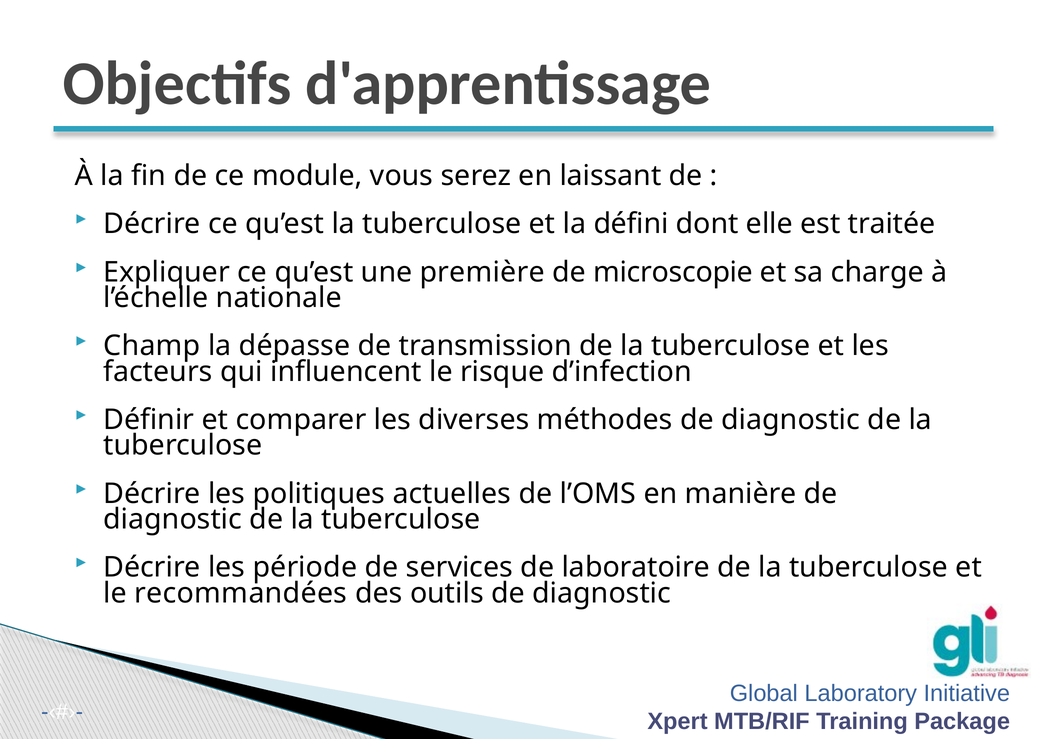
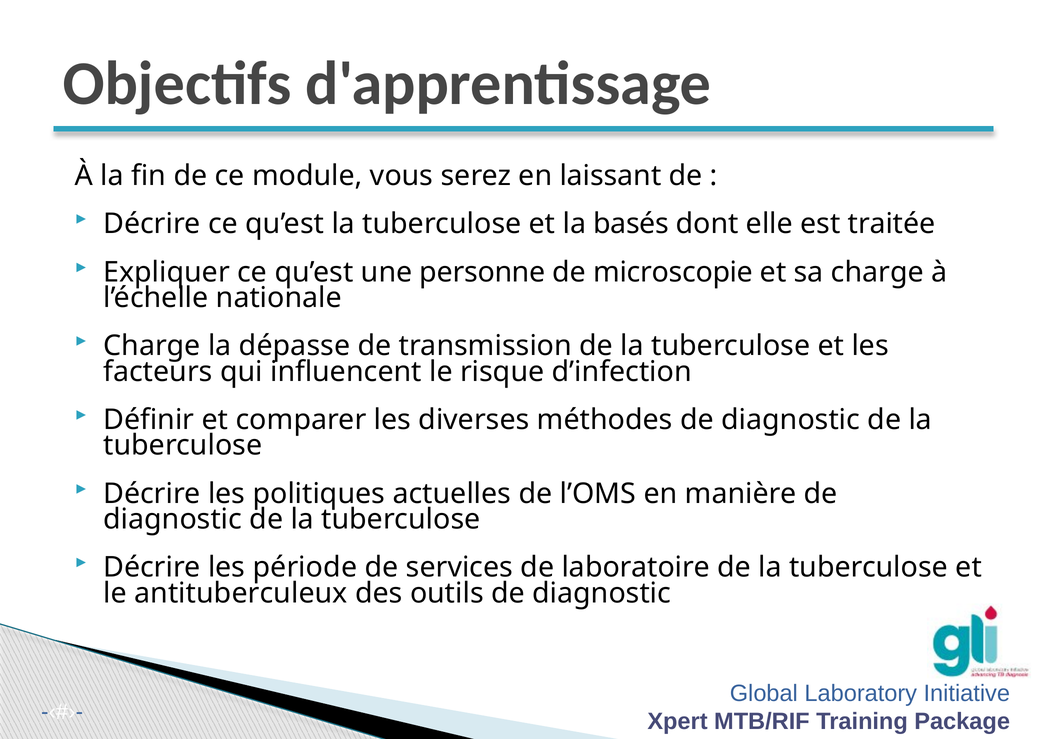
défini: défini -> basés
première: première -> personne
Champ at (152, 346): Champ -> Charge
recommandées: recommandées -> antituberculeux
